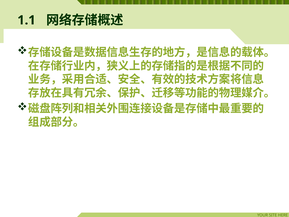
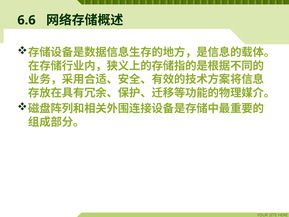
1.1: 1.1 -> 6.6
